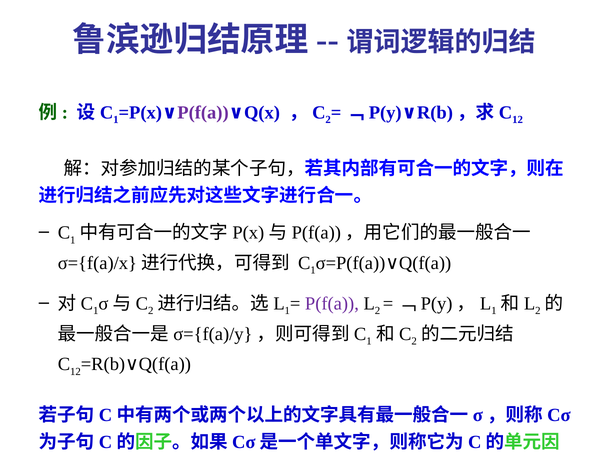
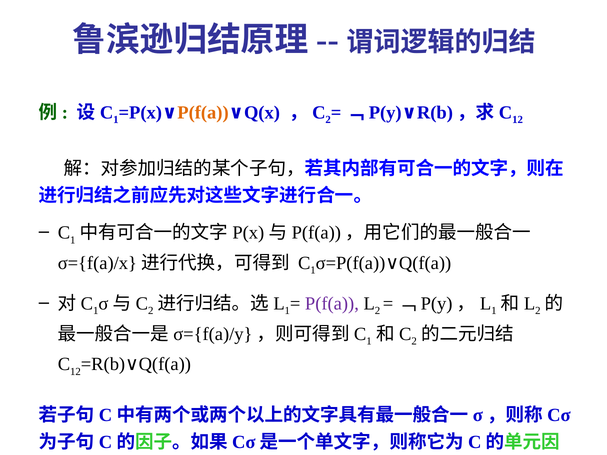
P(f(a at (203, 113) colour: purple -> orange
